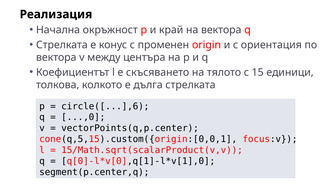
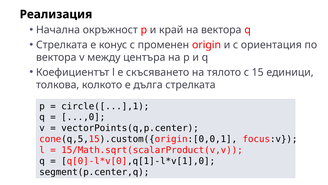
circle([...],6: circle([...],6 -> circle([...],1
